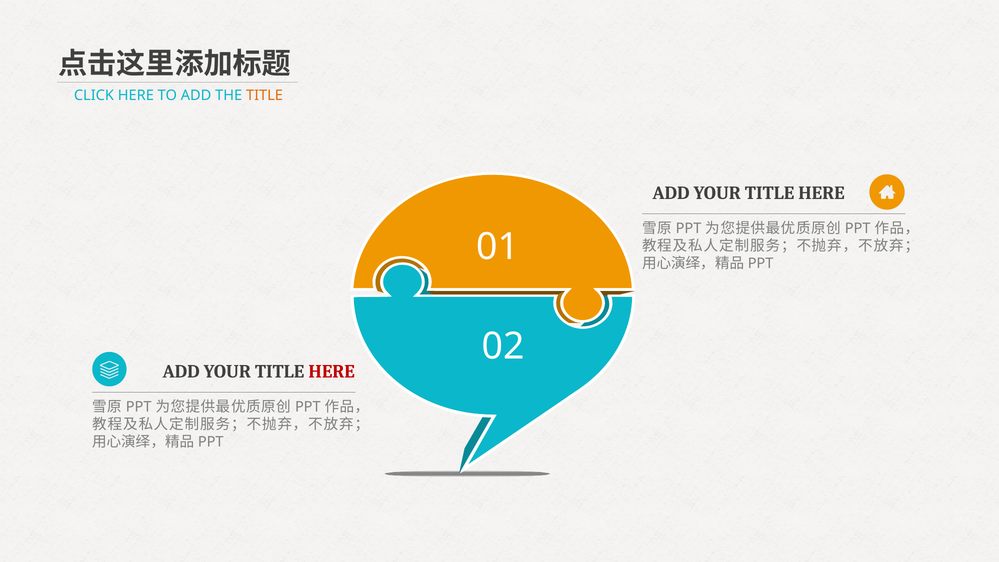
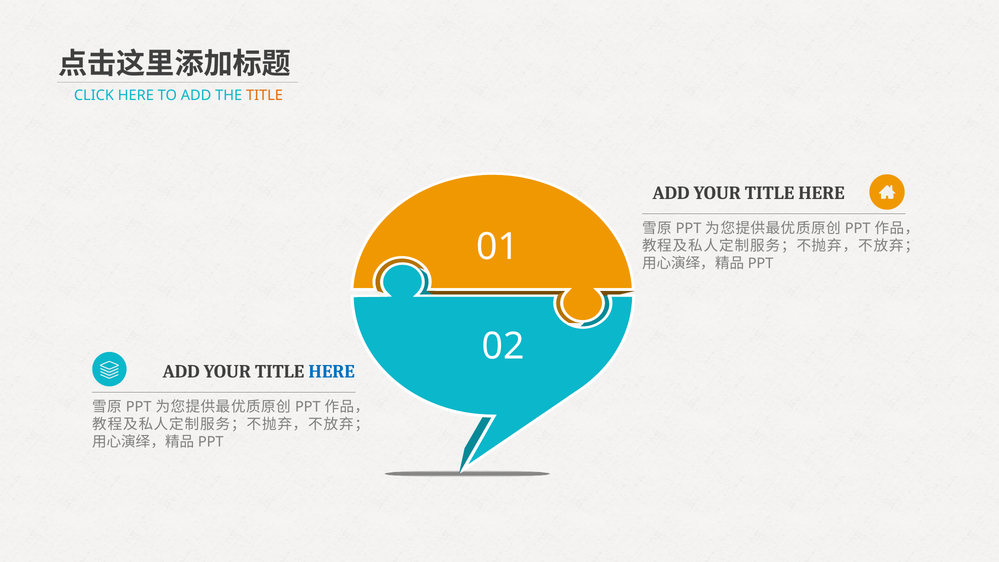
HERE at (332, 372) colour: red -> blue
